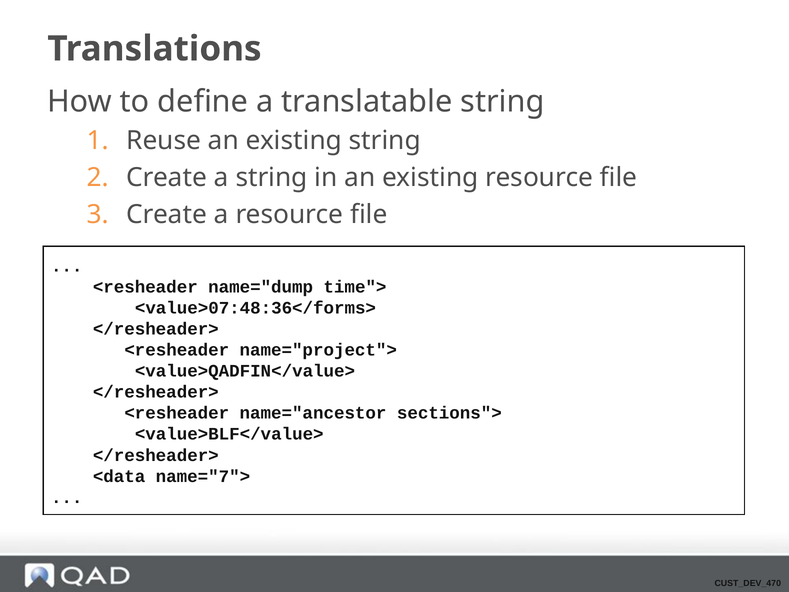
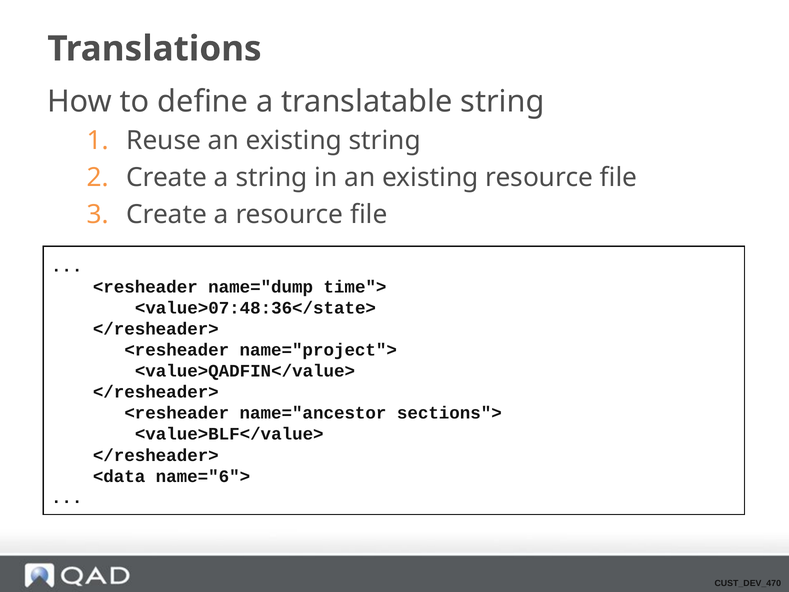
<value>07:48:36</forms>: <value>07:48:36</forms> -> <value>07:48:36</state>
name="7">: name="7"> -> name="6">
